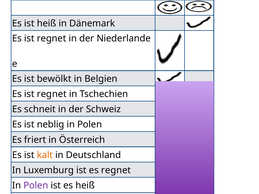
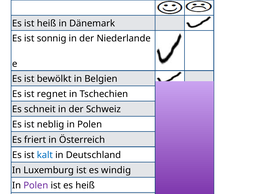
regnet at (52, 38): regnet -> sonnig
kalt colour: orange -> blue
es regnet: regnet -> windig
